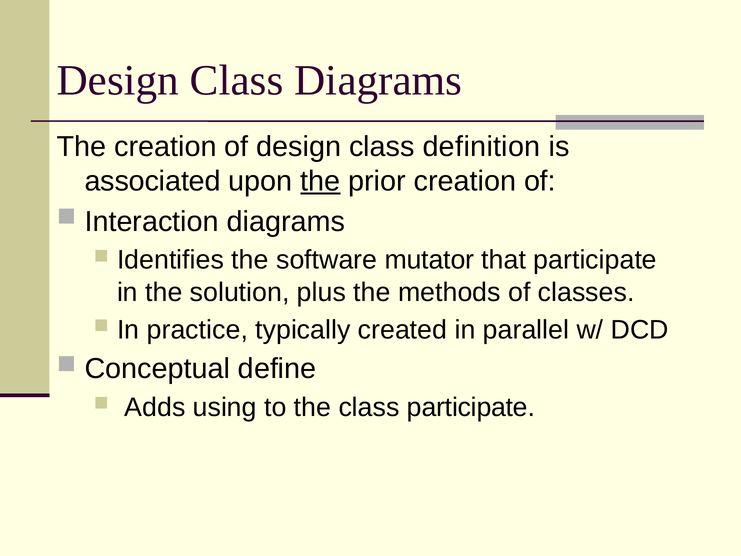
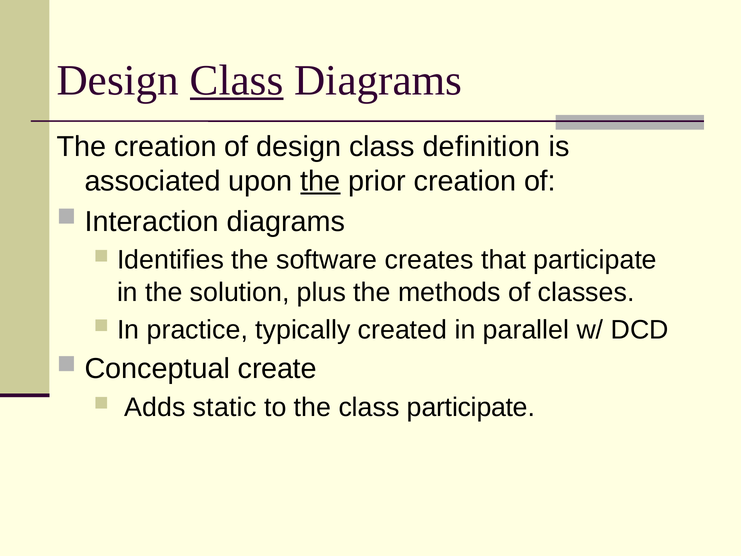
Class at (237, 80) underline: none -> present
mutator: mutator -> creates
define: define -> create
using: using -> static
